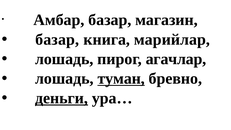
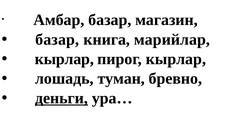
лошадь at (64, 59): лошадь -> кырлар
пирог агачлар: агачлар -> кырлар
туман underline: present -> none
